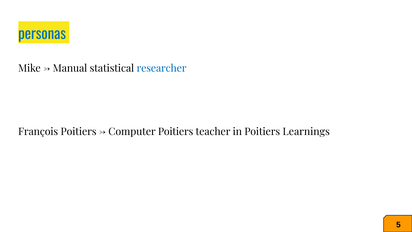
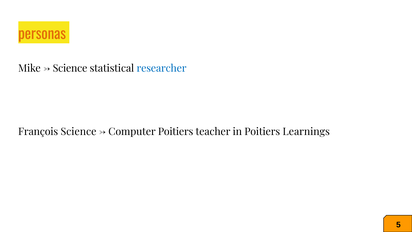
personas colour: blue -> orange
Manual at (70, 68): Manual -> Science
François Poitiers: Poitiers -> Science
